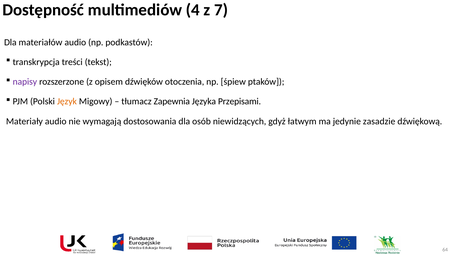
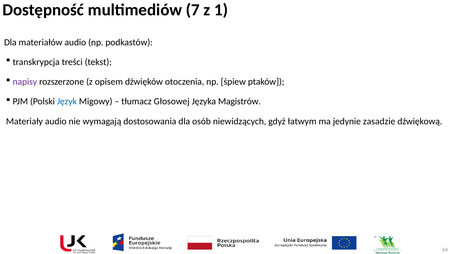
4: 4 -> 7
7: 7 -> 1
Język colour: orange -> blue
Zapewnia: Zapewnia -> Głosowej
Przepisami: Przepisami -> Magistrów
